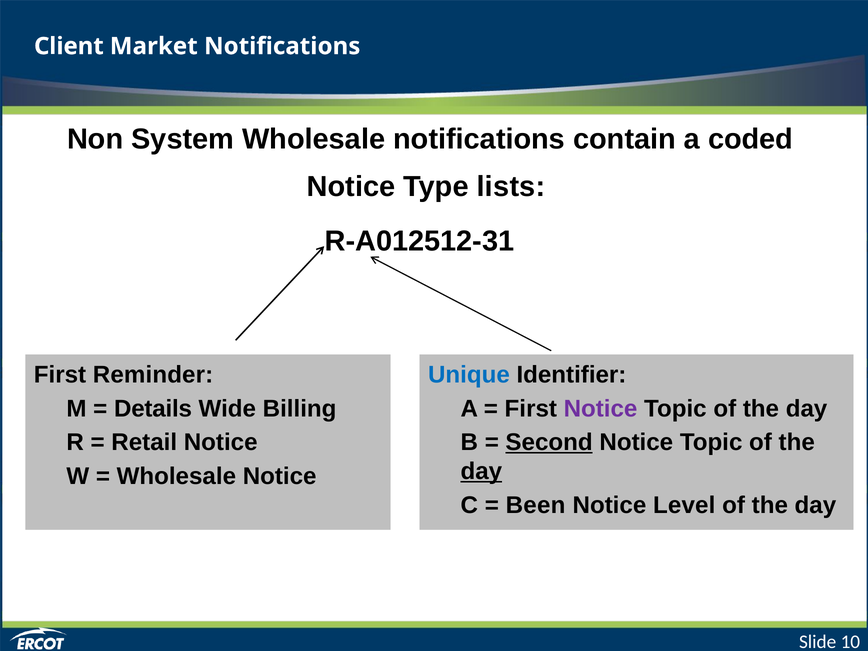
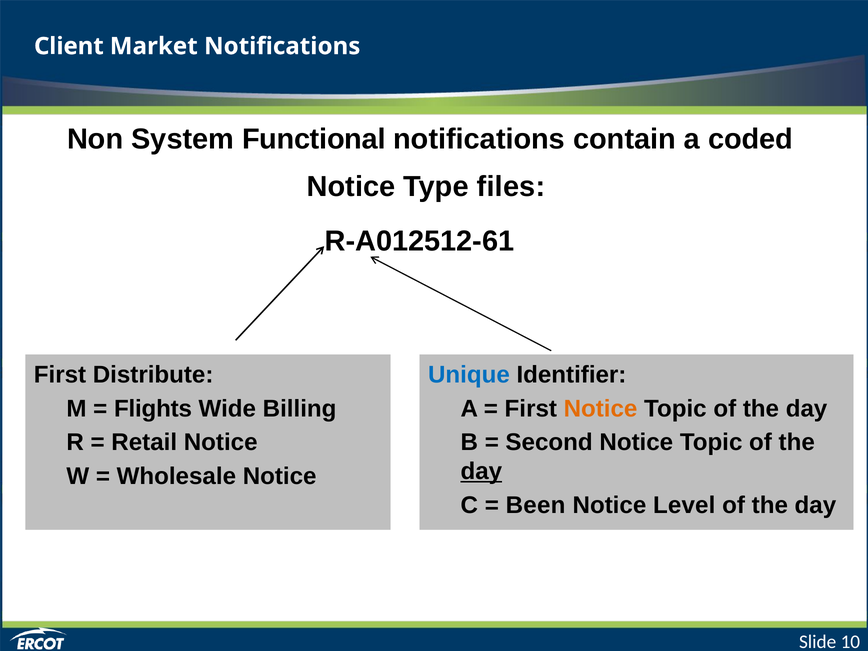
System Wholesale: Wholesale -> Functional
lists: lists -> files
R-A012512-31: R-A012512-31 -> R-A012512-61
Reminder: Reminder -> Distribute
Details: Details -> Flights
Notice at (601, 409) colour: purple -> orange
Second underline: present -> none
